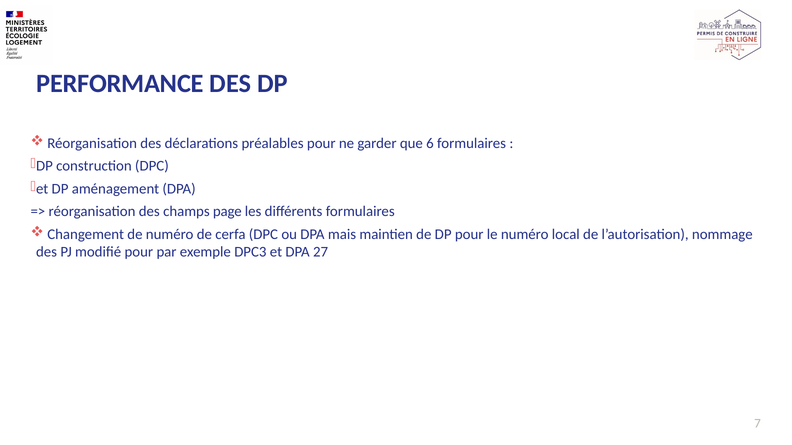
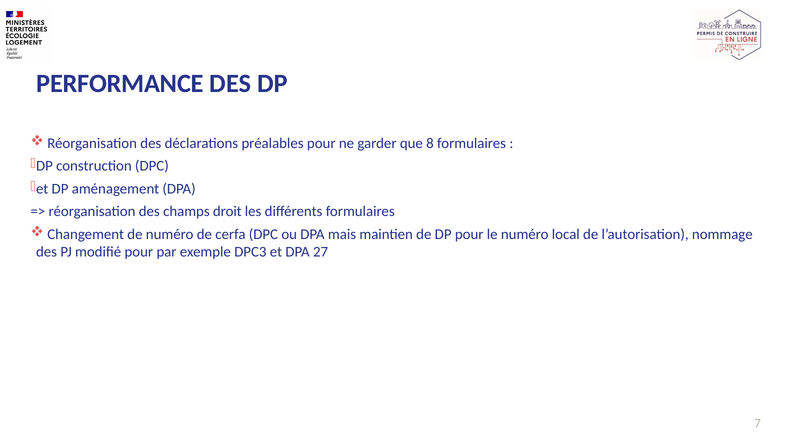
6: 6 -> 8
page: page -> droit
